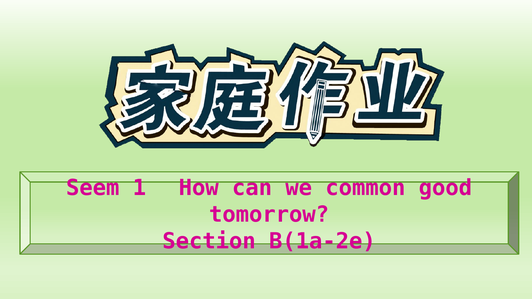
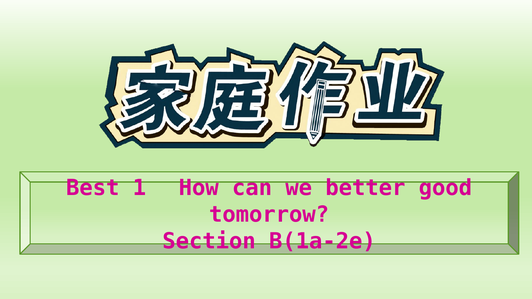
Seem: Seem -> Best
common: common -> better
